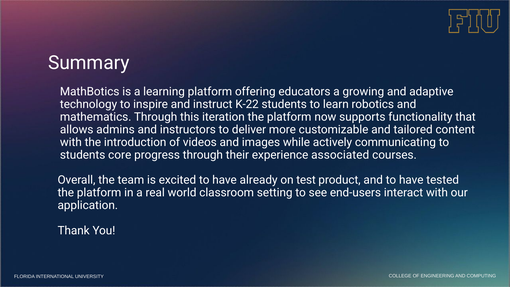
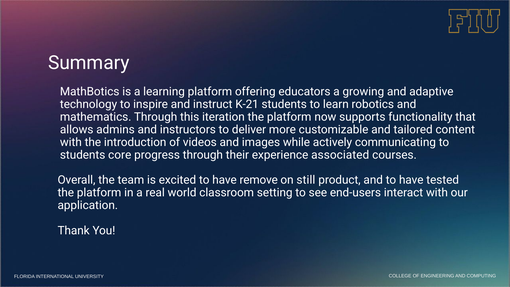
K-22: K-22 -> K-21
already: already -> remove
test: test -> still
